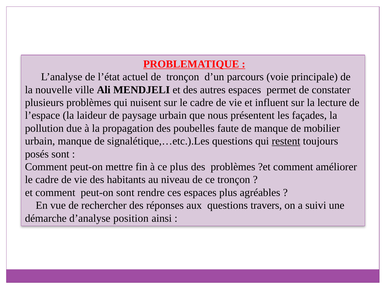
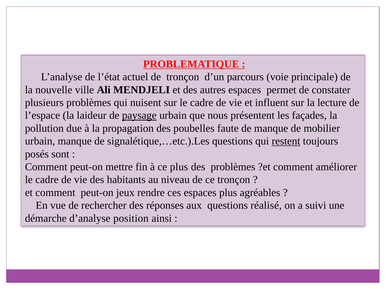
paysage underline: none -> present
peut-on sont: sont -> jeux
travers: travers -> réalisé
